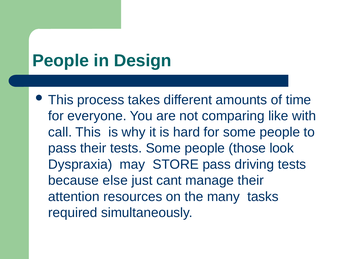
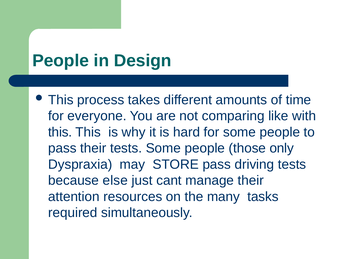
call at (60, 132): call -> this
look: look -> only
